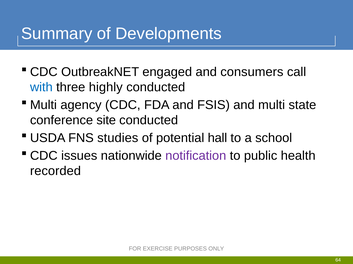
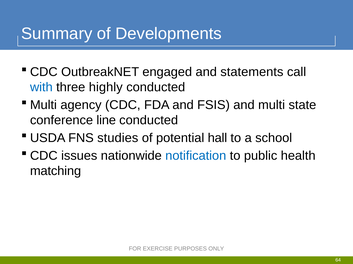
consumers: consumers -> statements
site: site -> line
notification colour: purple -> blue
recorded: recorded -> matching
